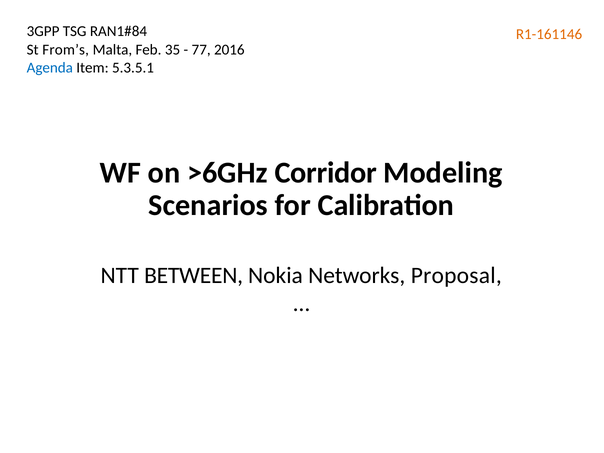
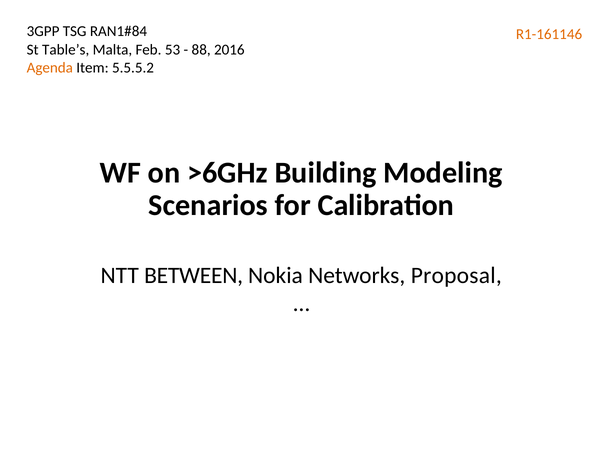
From’s: From’s -> Table’s
35: 35 -> 53
77: 77 -> 88
Agenda colour: blue -> orange
5.3.5.1: 5.3.5.1 -> 5.5.5.2
Corridor: Corridor -> Building
